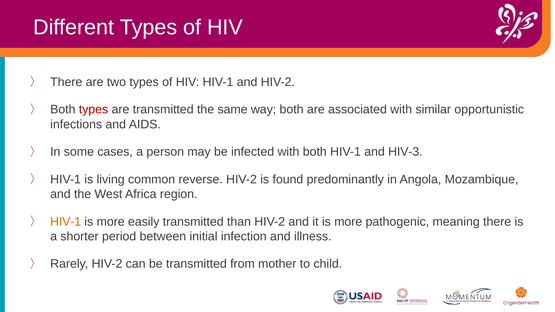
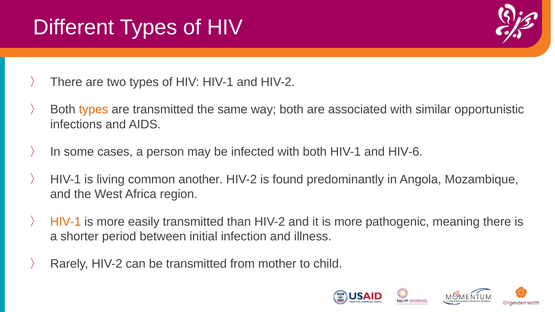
types at (94, 110) colour: red -> orange
HIV-3: HIV-3 -> HIV-6
reverse: reverse -> another
